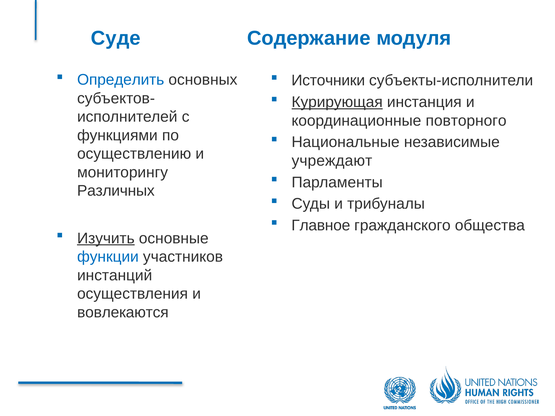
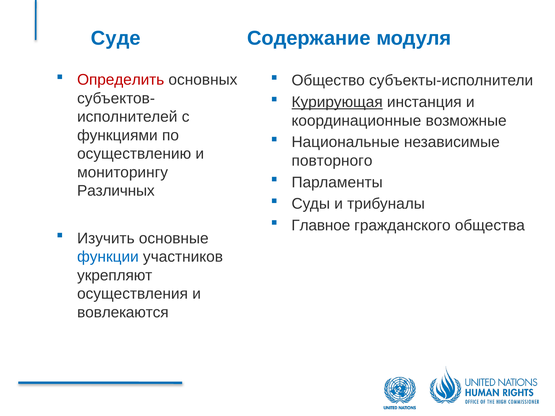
Определить colour: blue -> red
Источники: Источники -> Общество
повторного: повторного -> возможные
учреждают: учреждают -> повторного
Изучить underline: present -> none
инстанций: инстанций -> укрепляют
